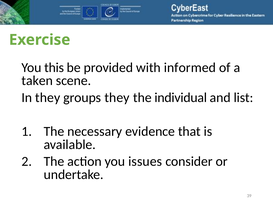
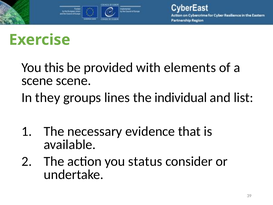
informed: informed -> elements
taken at (37, 81): taken -> scene
groups they: they -> lines
issues: issues -> status
